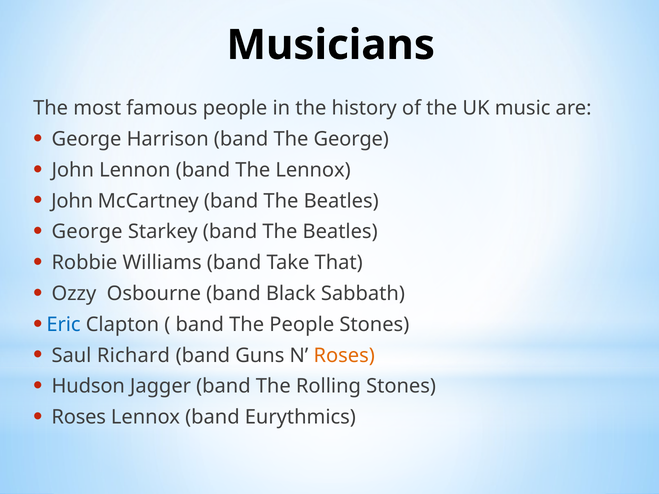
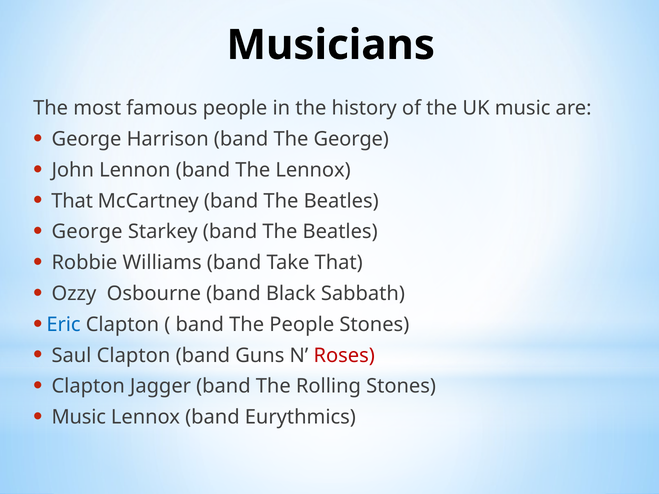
John at (72, 201): John -> That
Saul Richard: Richard -> Clapton
Roses at (344, 356) colour: orange -> red
Hudson at (88, 387): Hudson -> Clapton
Roses at (79, 417): Roses -> Music
